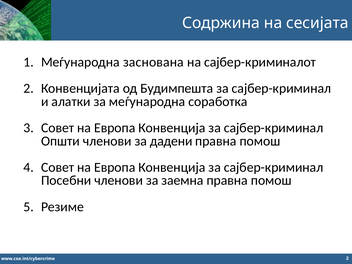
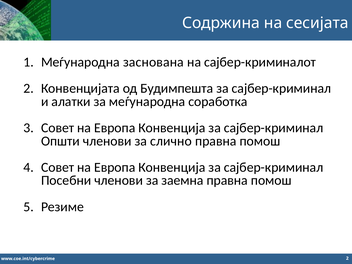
дадени: дадени -> слично
